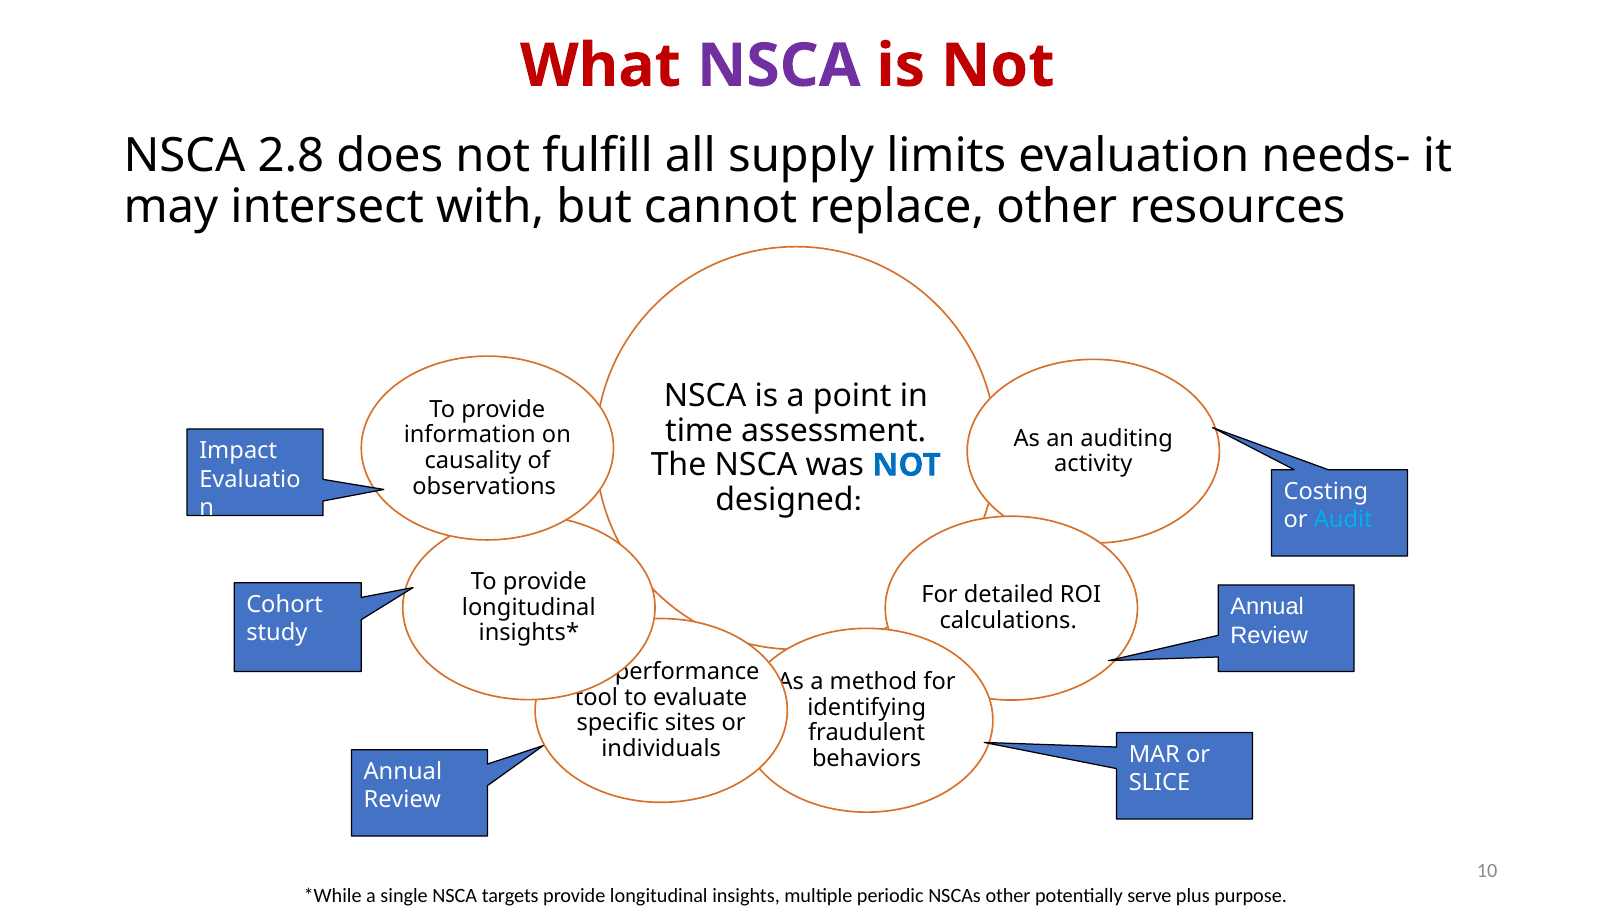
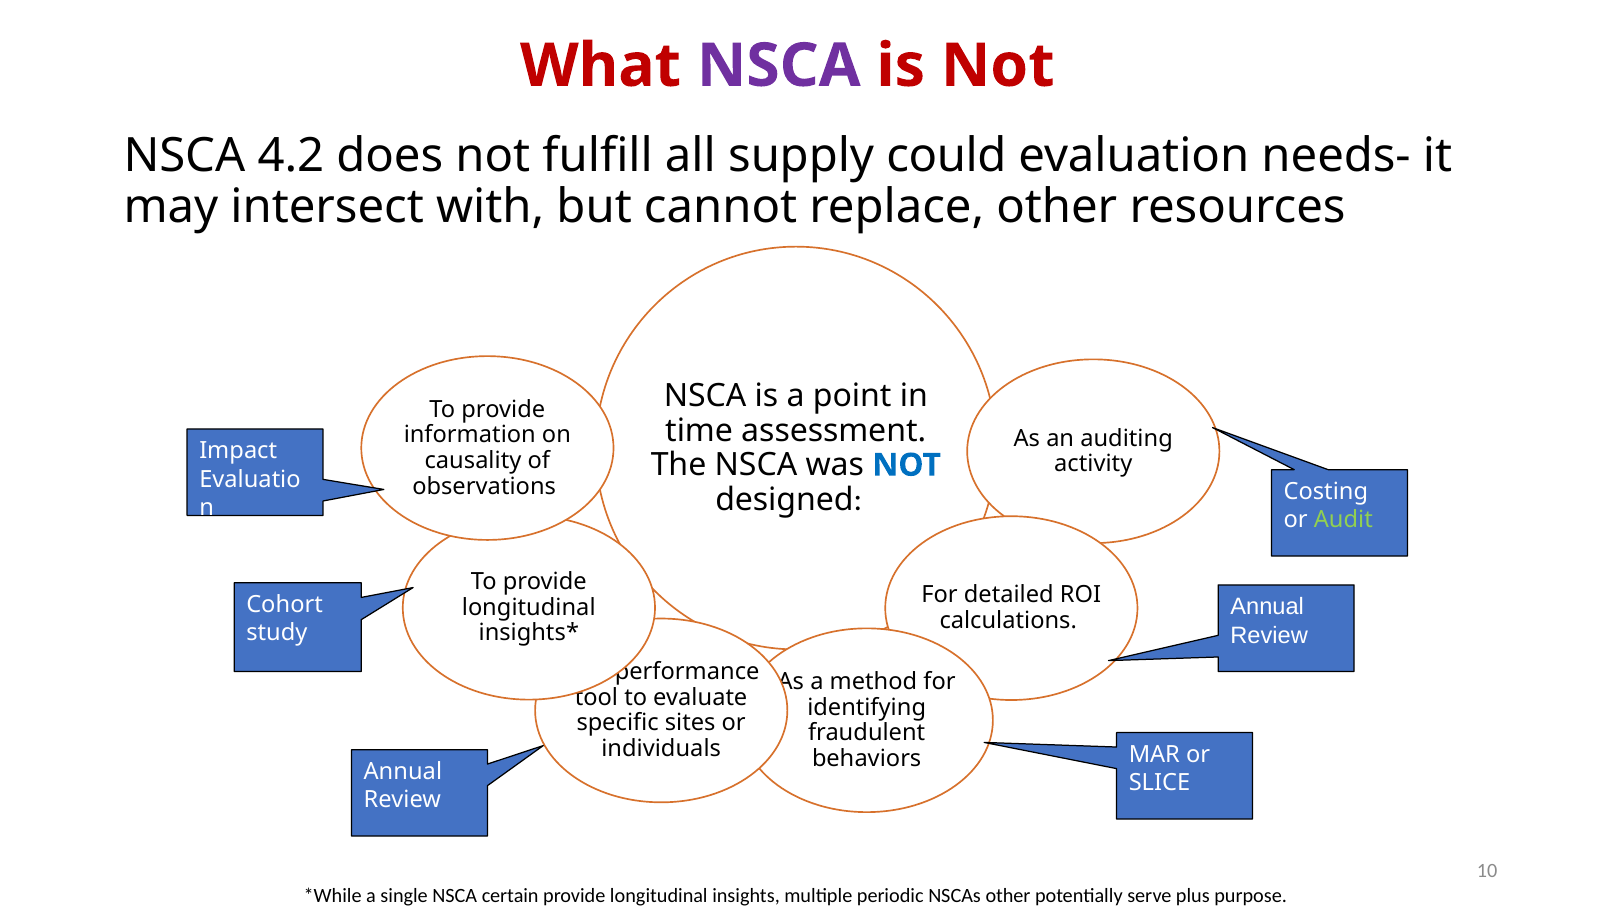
2.8: 2.8 -> 4.2
limits: limits -> could
Audit colour: light blue -> light green
targets: targets -> certain
